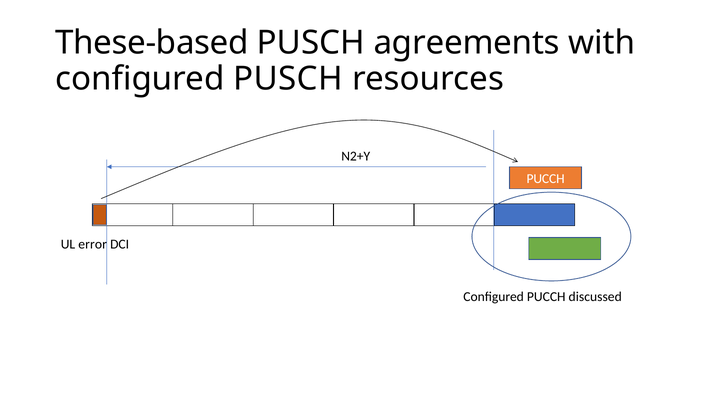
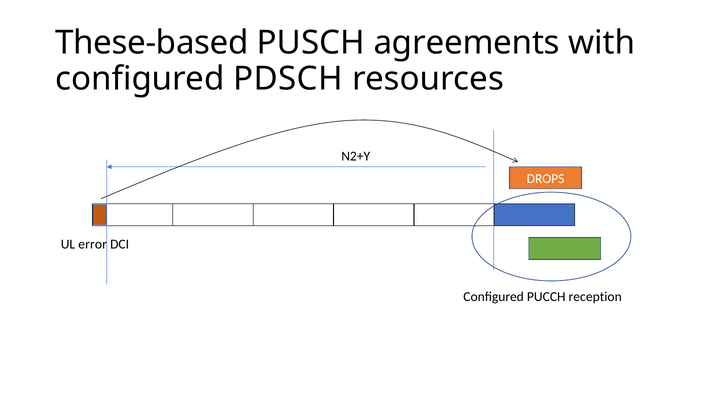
configured PUSCH: PUSCH -> PDSCH
PUCCH at (546, 179): PUCCH -> DROPS
discussed: discussed -> reception
